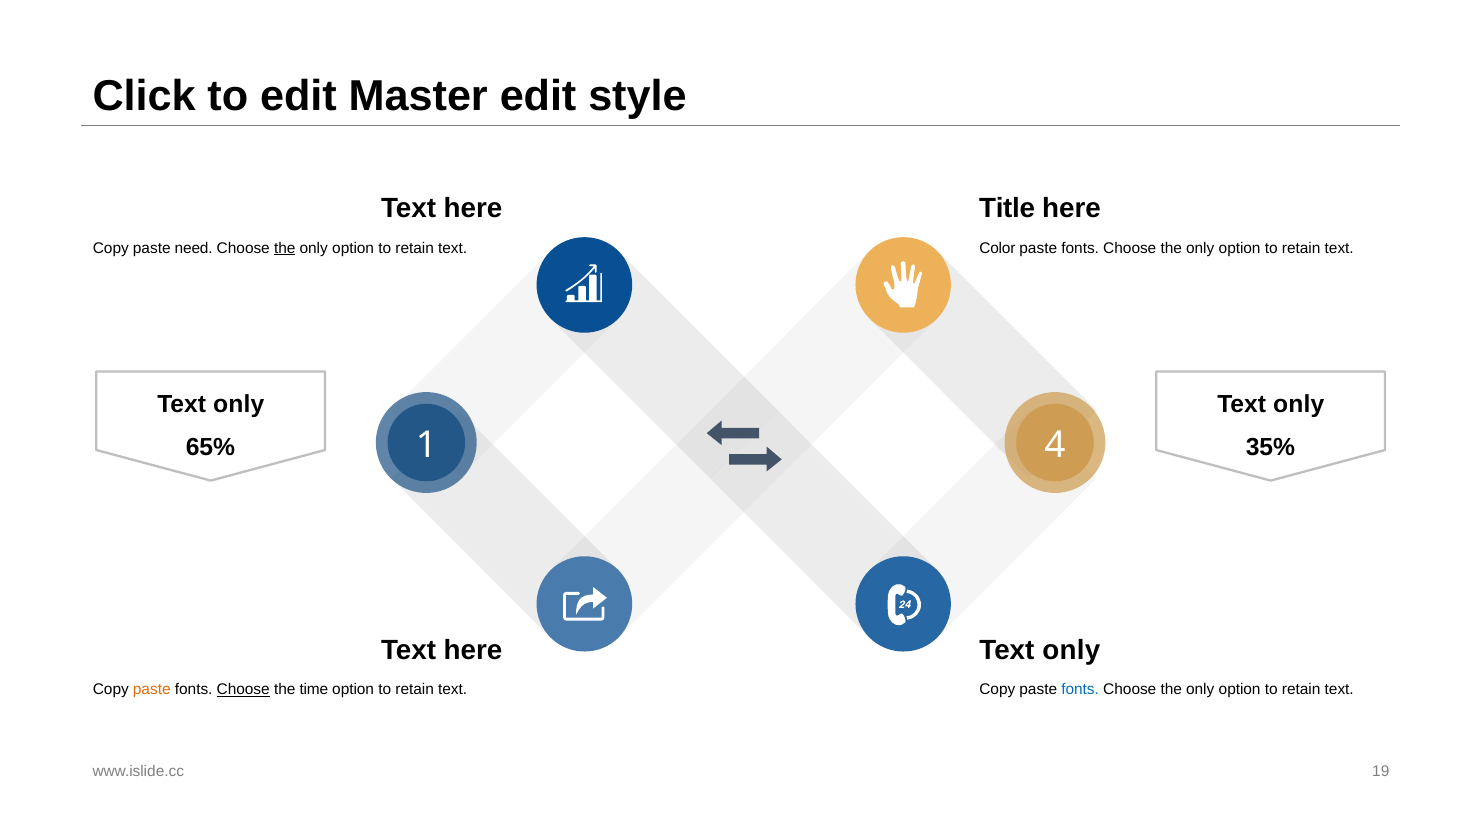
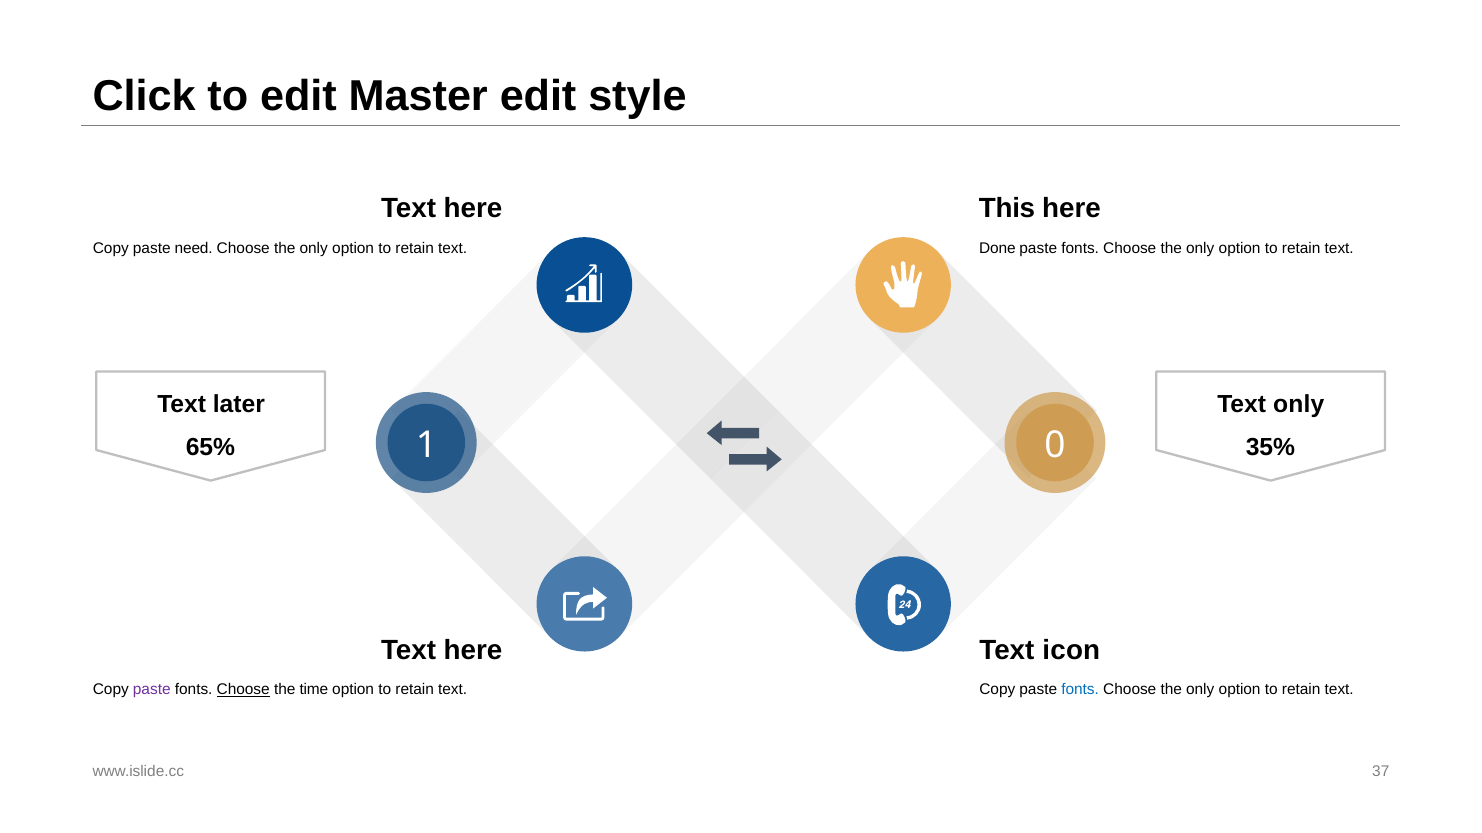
Title: Title -> This
the at (285, 248) underline: present -> none
Color: Color -> Done
only at (239, 405): only -> later
4: 4 -> 0
only at (1071, 650): only -> icon
paste at (152, 690) colour: orange -> purple
19: 19 -> 37
